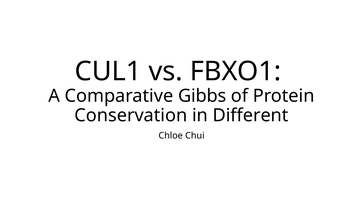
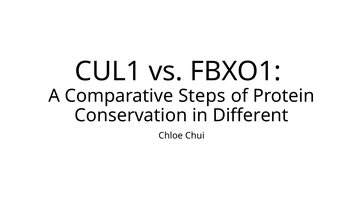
Gibbs: Gibbs -> Steps
